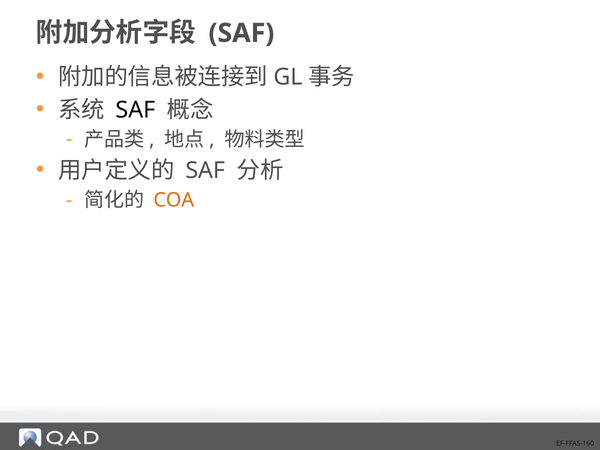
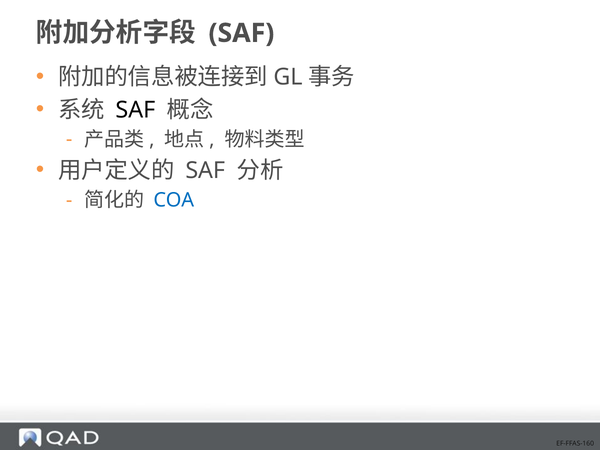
COA colour: orange -> blue
